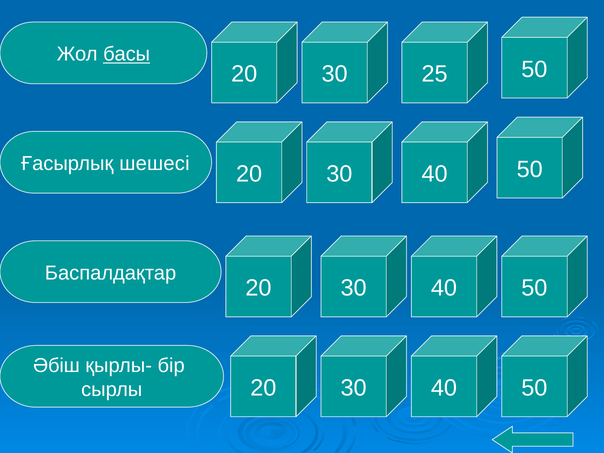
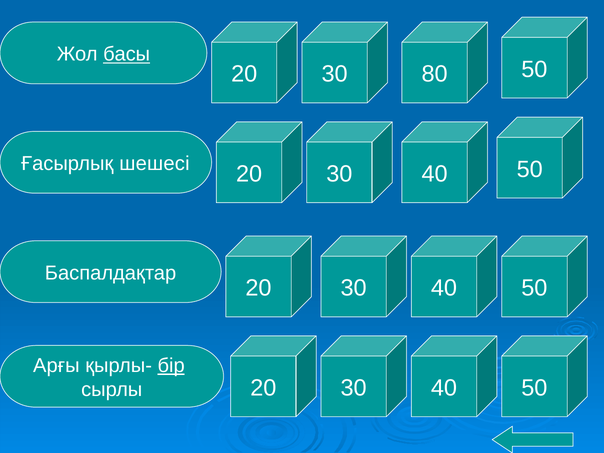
25: 25 -> 80
Әбіш: Әбіш -> Арғы
бір underline: none -> present
